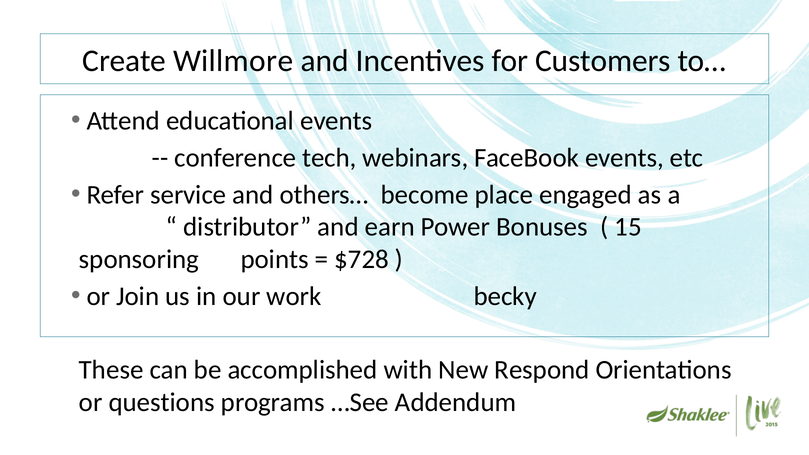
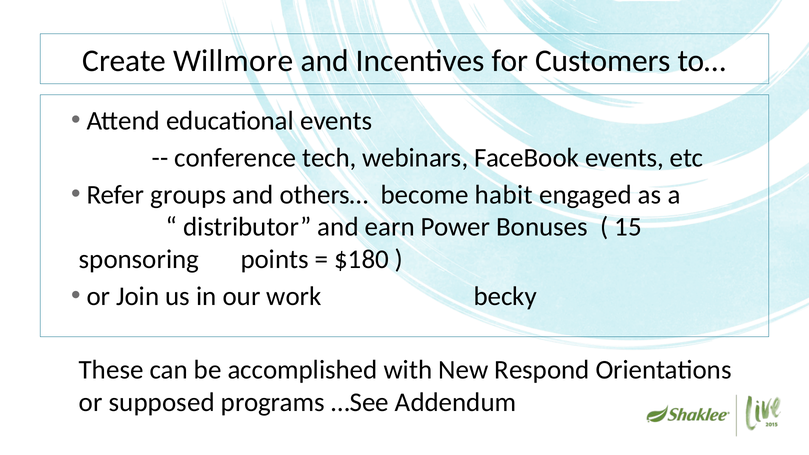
service: service -> groups
place: place -> habit
$728: $728 -> $180
questions: questions -> supposed
